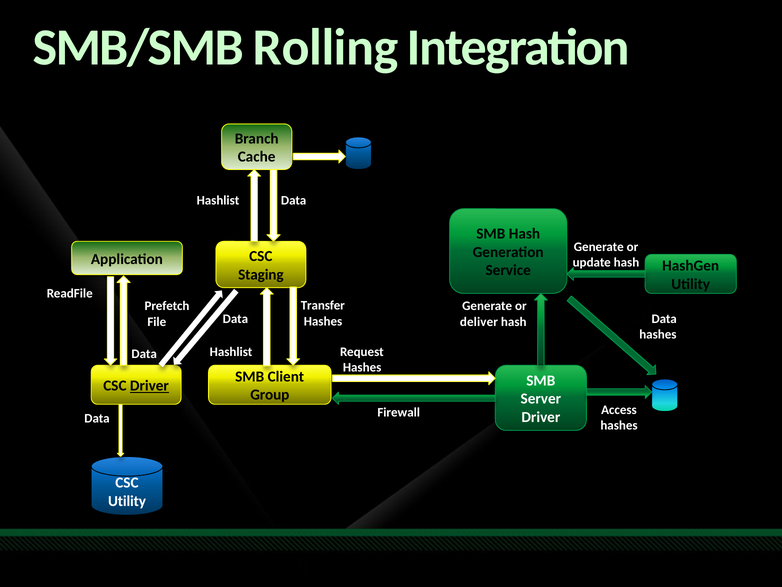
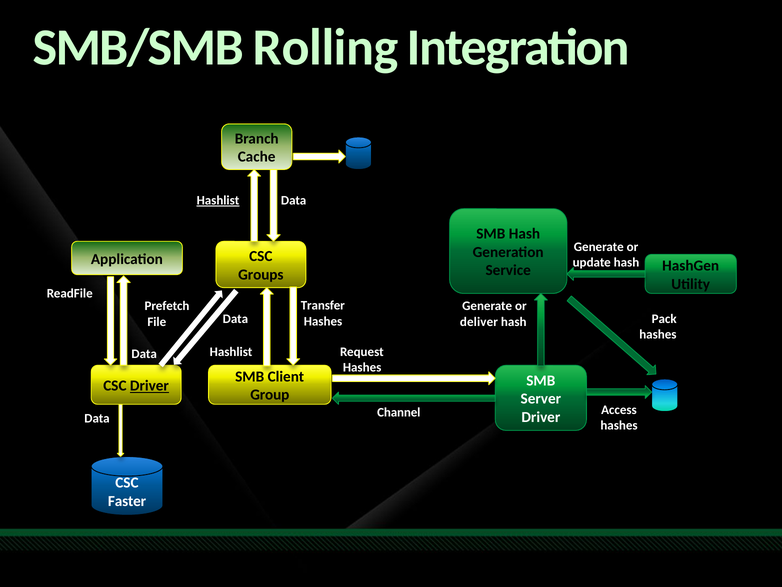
Hashlist at (218, 200) underline: none -> present
Staging: Staging -> Groups
Data at (664, 318): Data -> Pack
Firewall: Firewall -> Channel
Utility at (127, 501): Utility -> Faster
